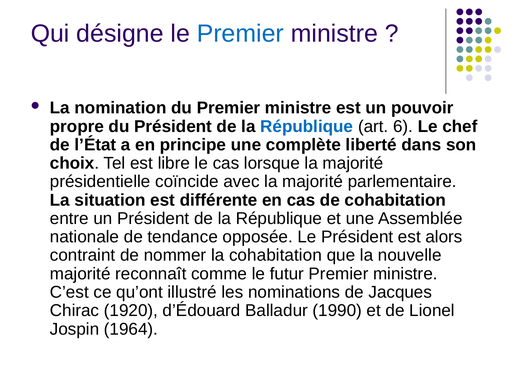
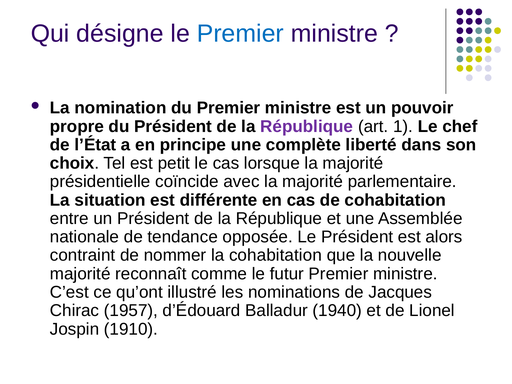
République at (307, 126) colour: blue -> purple
6: 6 -> 1
libre: libre -> petit
1920: 1920 -> 1957
1990: 1990 -> 1940
1964: 1964 -> 1910
